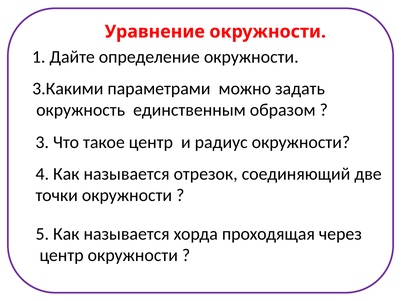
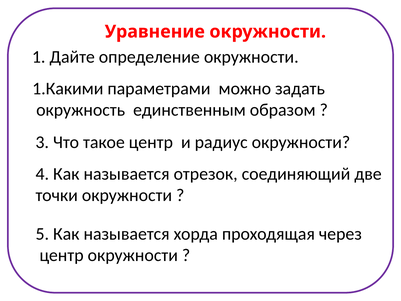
3.Какими: 3.Какими -> 1.Какими
